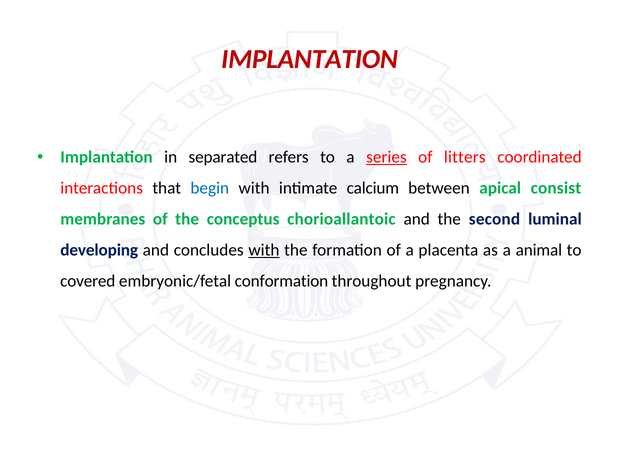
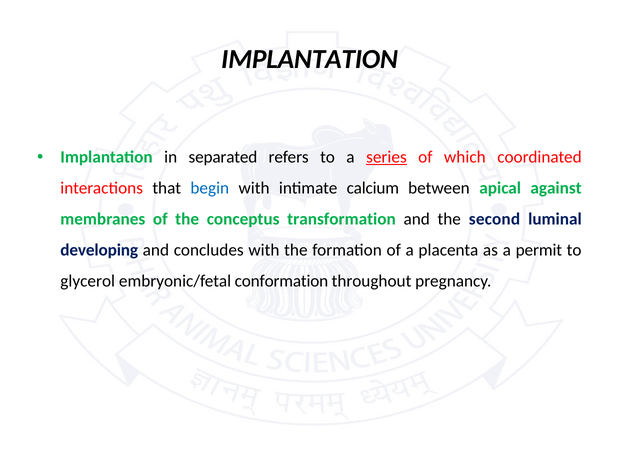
IMPLANTATION at (310, 59) colour: red -> black
litters: litters -> which
consist: consist -> against
chorioallantoic: chorioallantoic -> transformation
with at (264, 250) underline: present -> none
animal: animal -> permit
covered: covered -> glycerol
